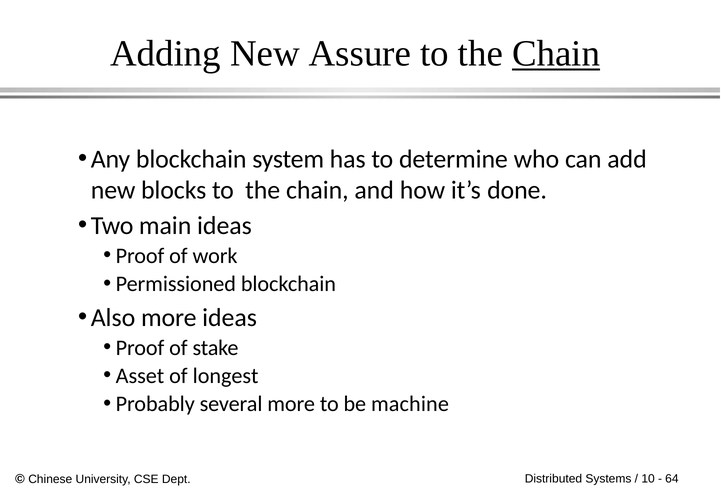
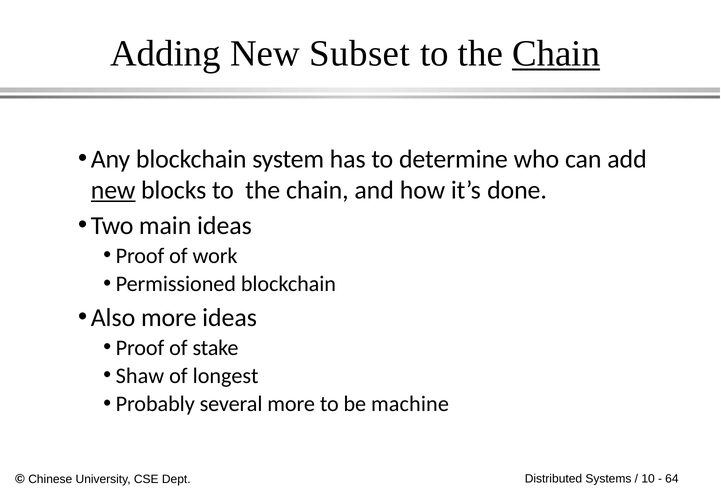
Assure: Assure -> Subset
new at (113, 190) underline: none -> present
Asset: Asset -> Shaw
